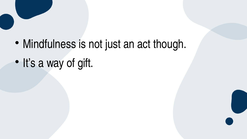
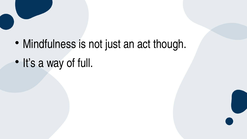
gift: gift -> full
